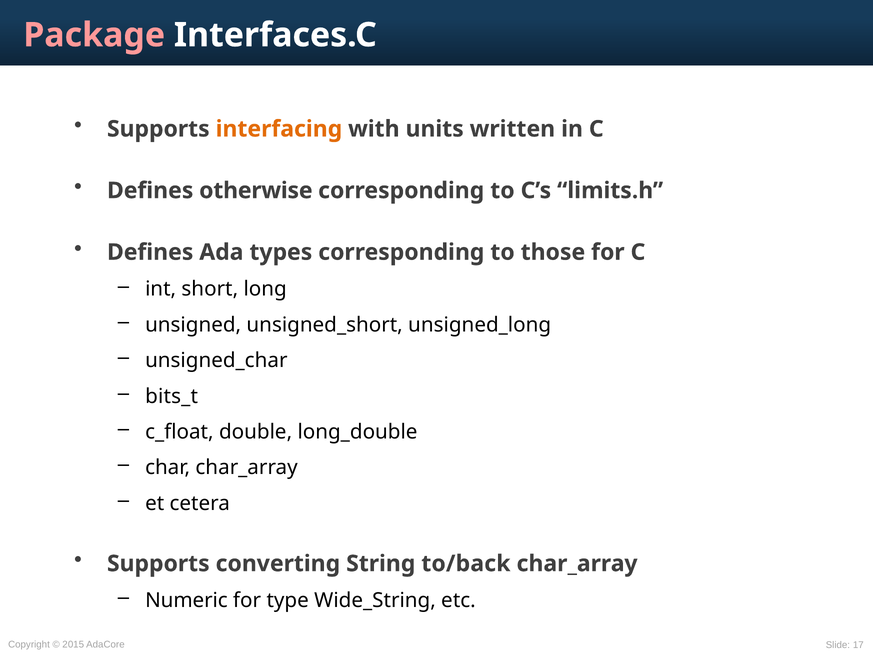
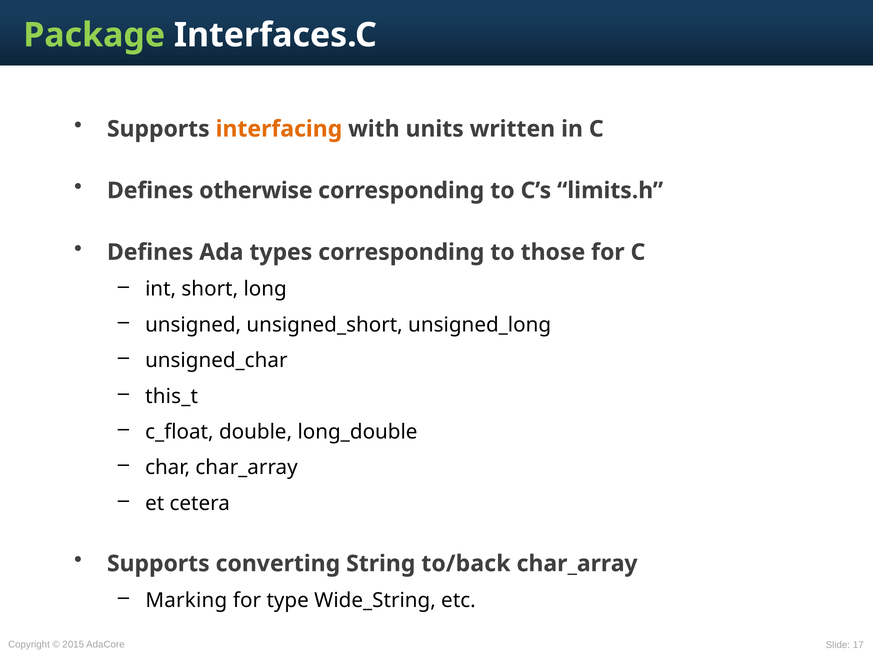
Package colour: pink -> light green
bits_t: bits_t -> this_t
Numeric: Numeric -> Marking
